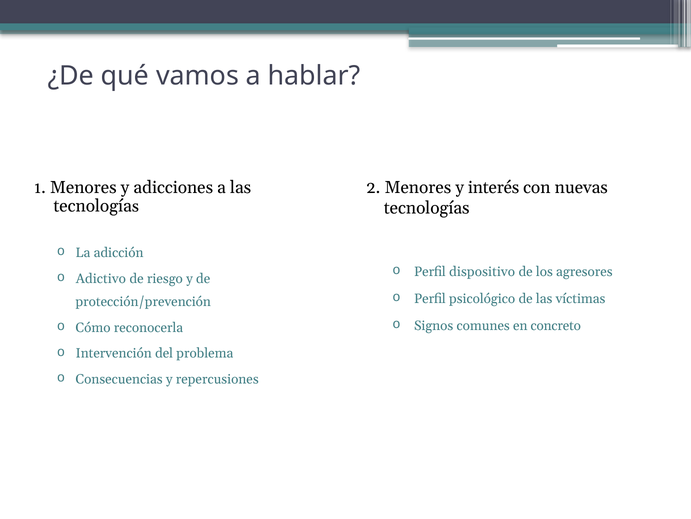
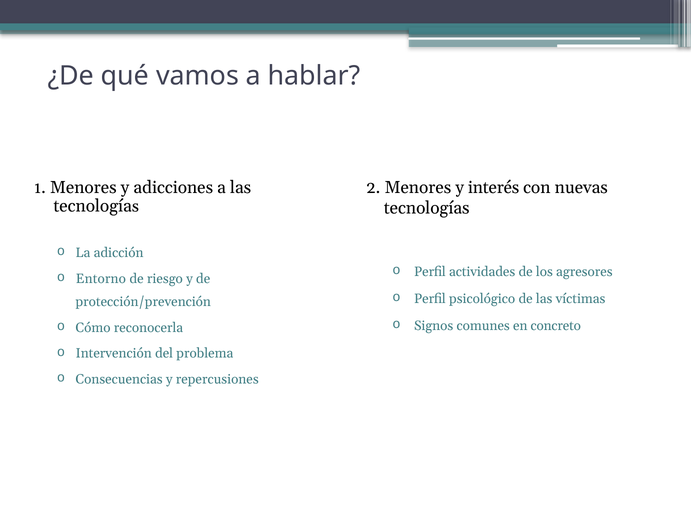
dispositivo: dispositivo -> actividades
Adictivo: Adictivo -> Entorno
